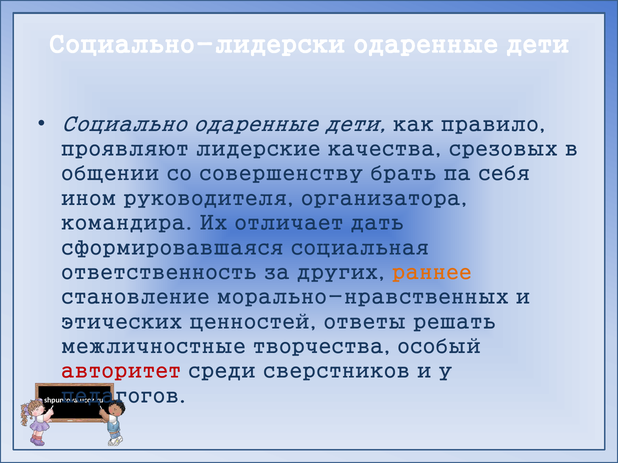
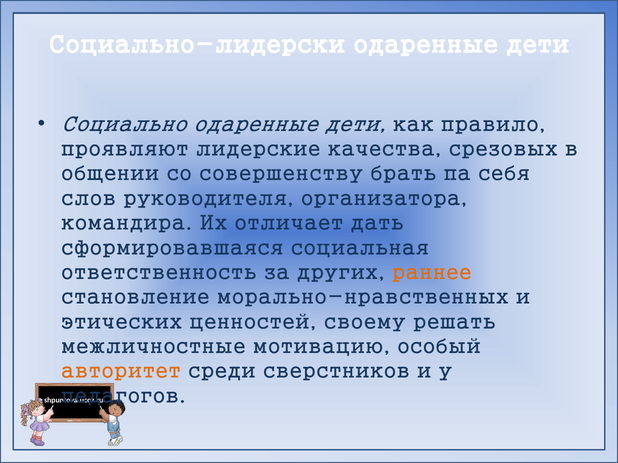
ином: ином -> слов
ответы: ответы -> своему
творчества: творчества -> мотивацию
авторитет colour: red -> orange
